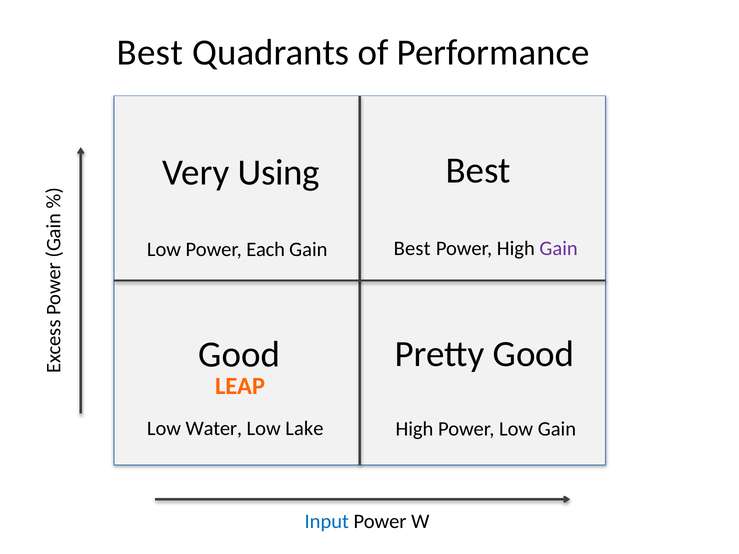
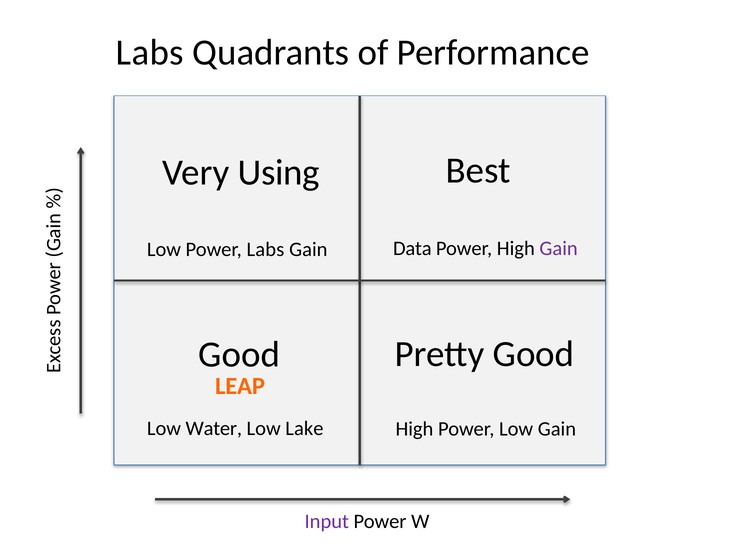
Best at (150, 52): Best -> Labs
Power Each: Each -> Labs
Best at (412, 249): Best -> Data
Input colour: blue -> purple
